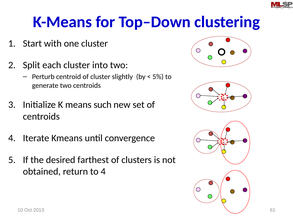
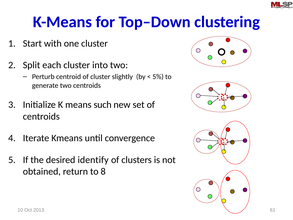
farthest: farthest -> identify
to 4: 4 -> 8
